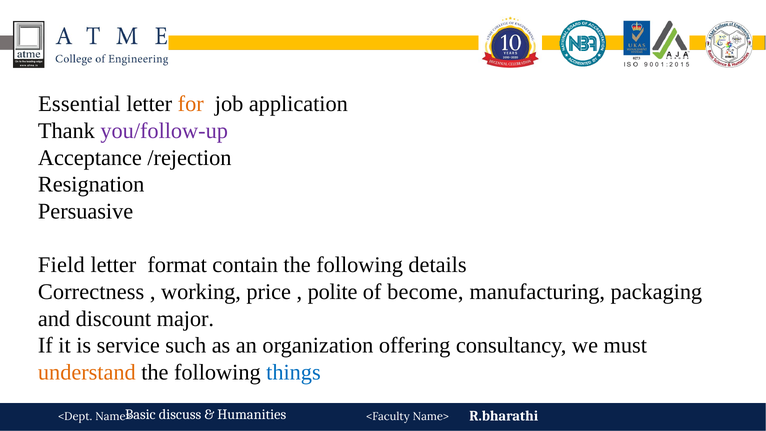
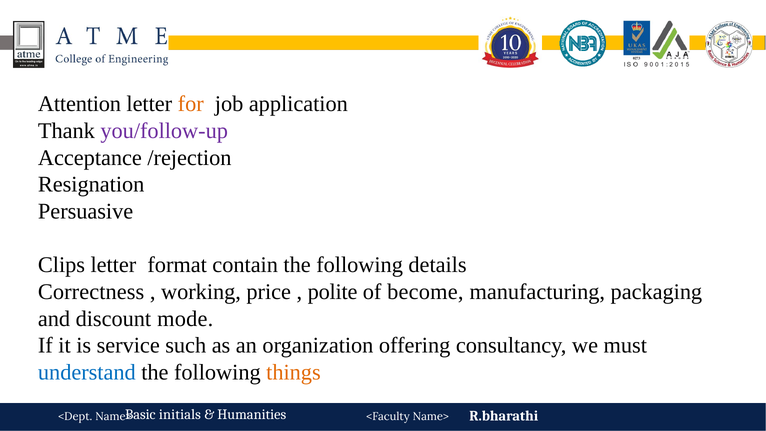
Essential: Essential -> Attention
Field: Field -> Clips
major: major -> mode
understand colour: orange -> blue
things colour: blue -> orange
discuss: discuss -> initials
